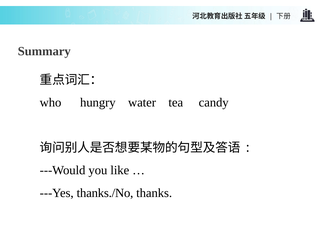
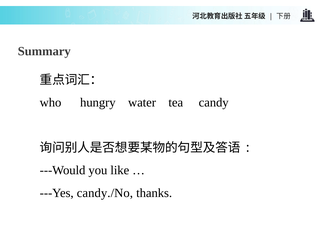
thanks./No: thanks./No -> candy./No
